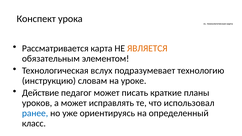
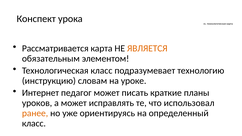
Технологическая вслух: вслух -> класс
Действие: Действие -> Интернет
ранее colour: blue -> orange
